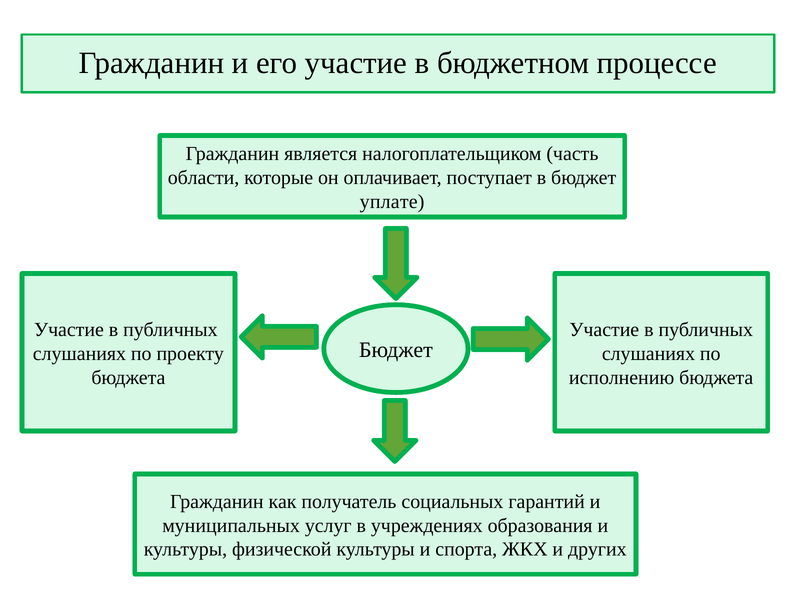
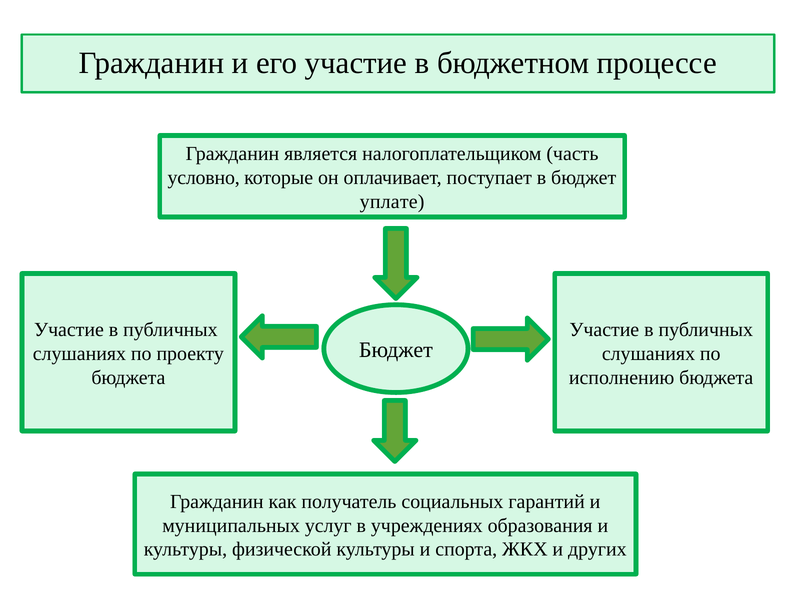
области: области -> условно
